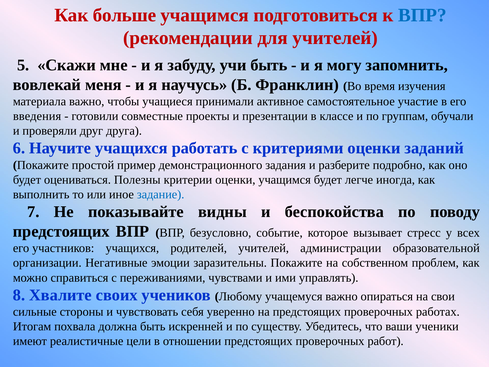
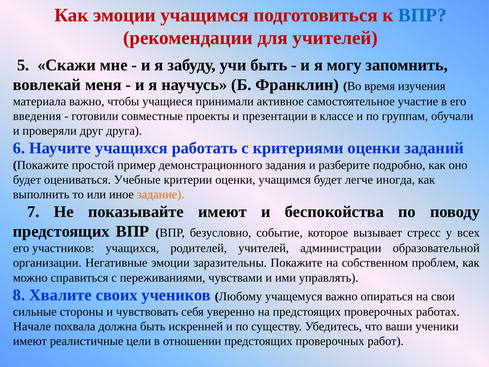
Как больше: больше -> эмоции
Полезны: Полезны -> Учебные
задание colour: blue -> orange
показывайте видны: видны -> имеют
Итогам: Итогам -> Начале
